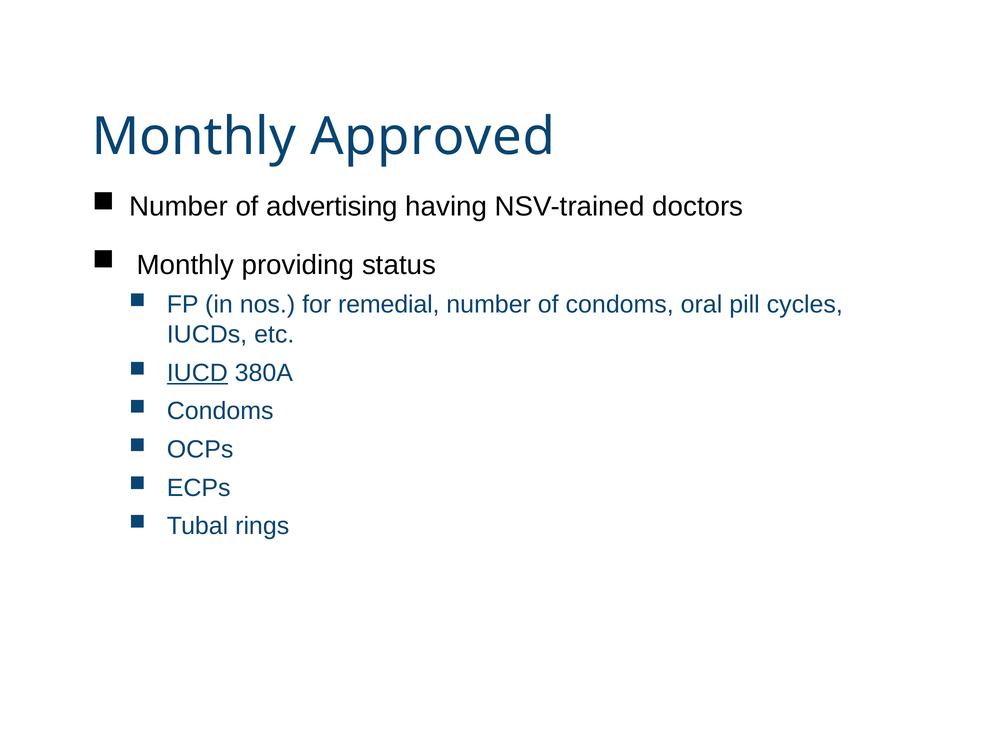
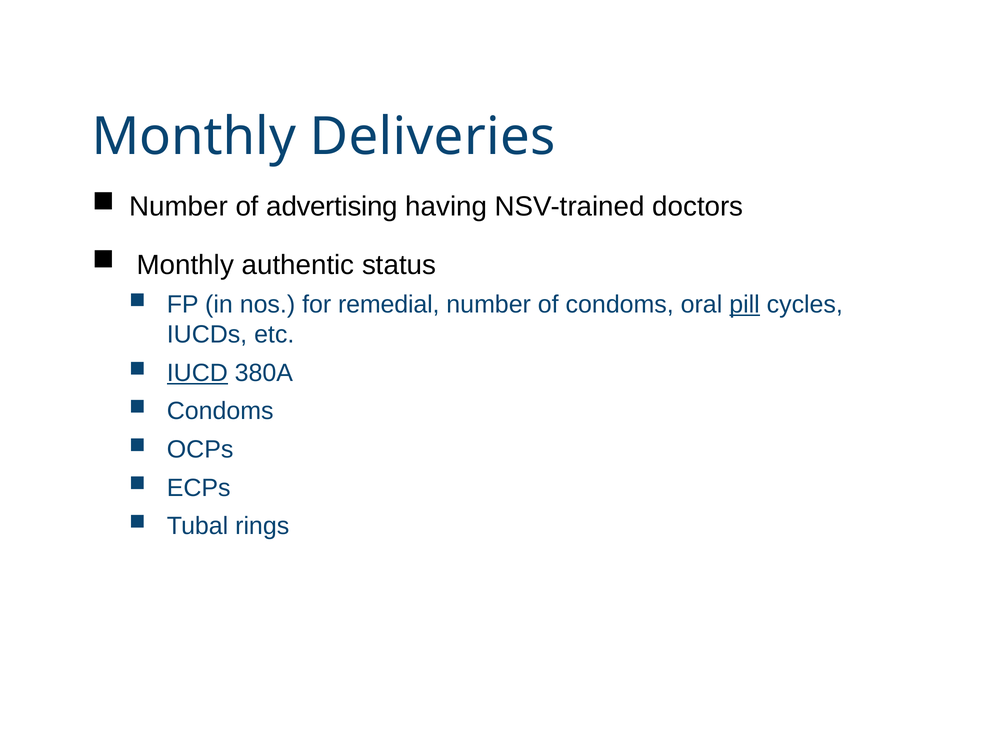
Approved: Approved -> Deliveries
providing: providing -> authentic
pill underline: none -> present
